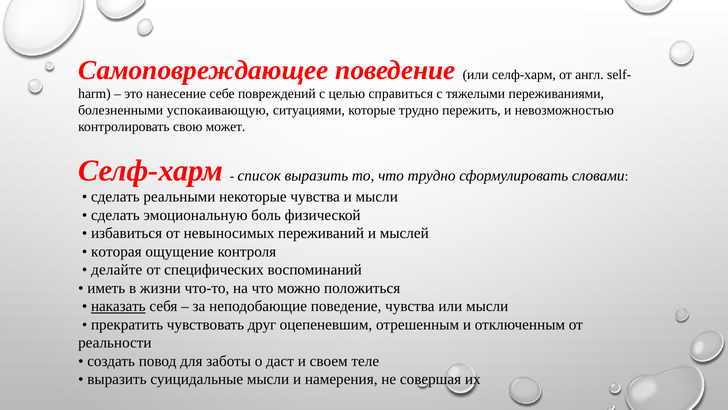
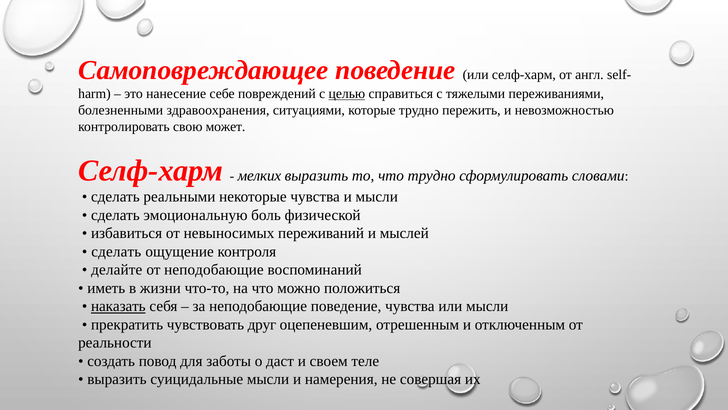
целью underline: none -> present
успокаивающую: успокаивающую -> здравоохранения
список: список -> мелких
которая at (116, 251): которая -> сделать
от специфических: специфических -> неподобающие
